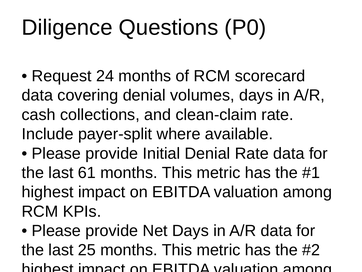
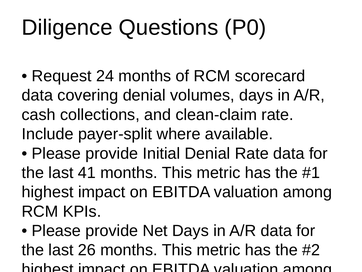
61: 61 -> 41
25: 25 -> 26
